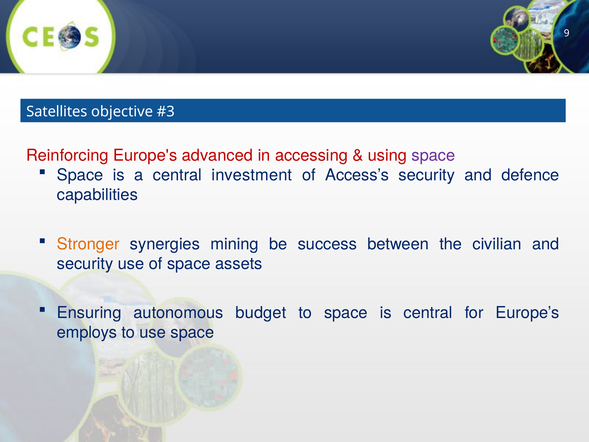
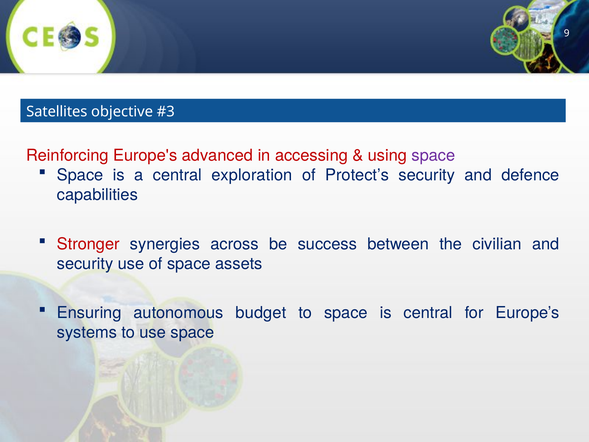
investment: investment -> exploration
Access’s: Access’s -> Protect’s
Stronger colour: orange -> red
mining: mining -> across
employs: employs -> systems
